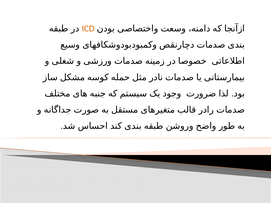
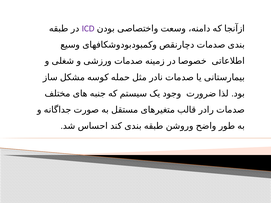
ICD colour: orange -> purple
